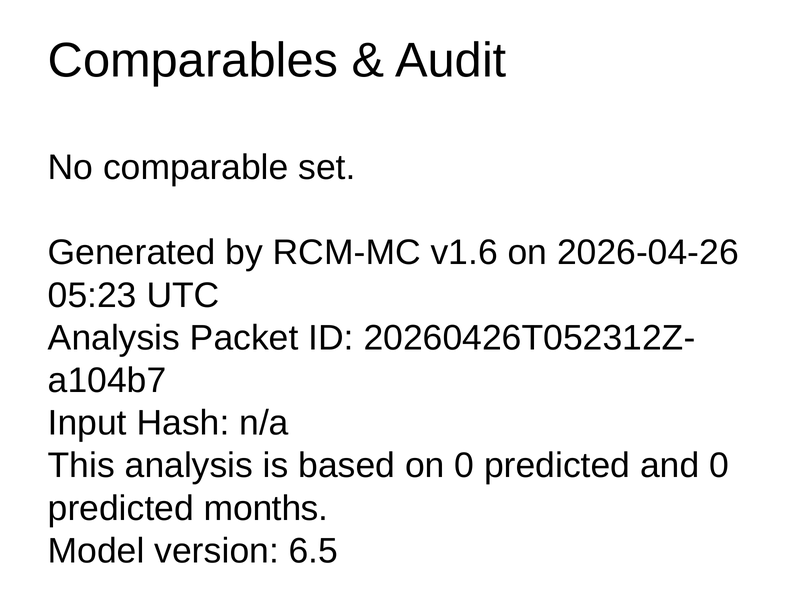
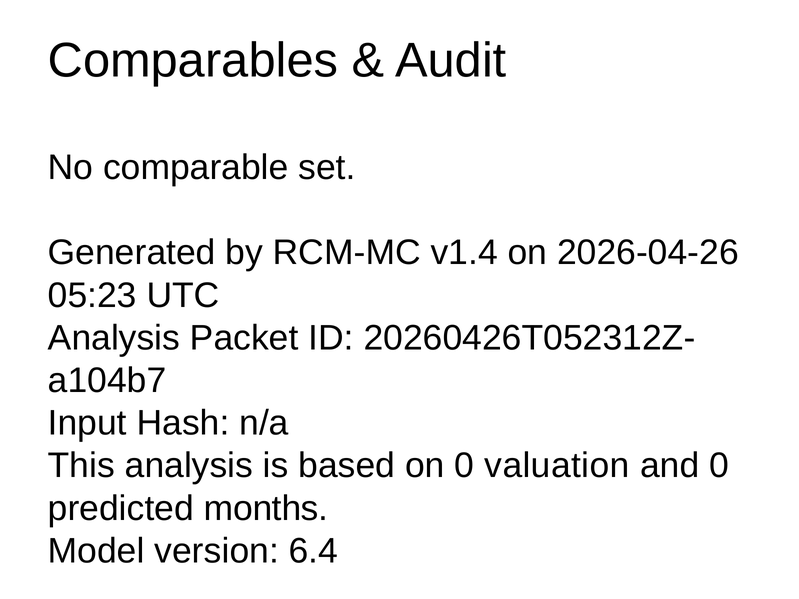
v1.6: v1.6 -> v1.4
on 0 predicted: predicted -> valuation
6.5: 6.5 -> 6.4
